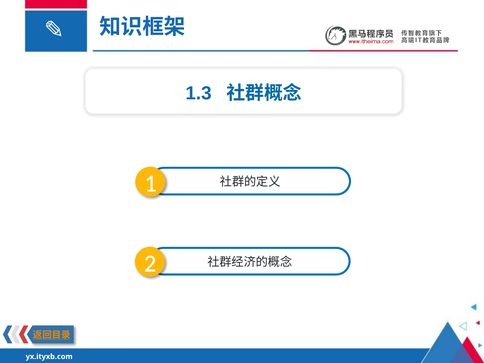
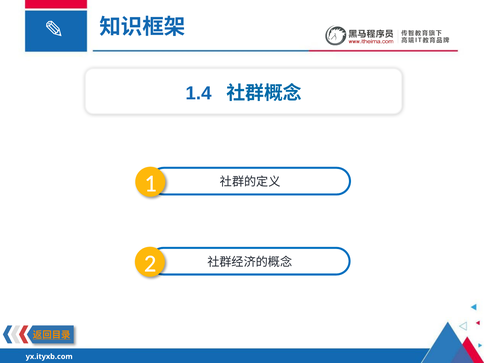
1.3: 1.3 -> 1.4
